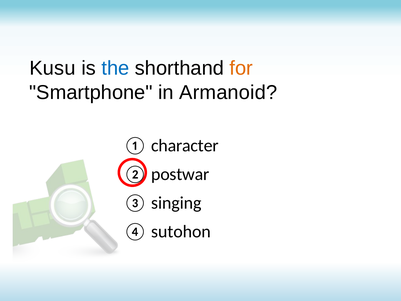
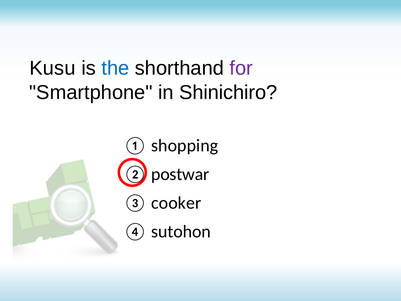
for colour: orange -> purple
Armanoid: Armanoid -> Shinichiro
character: character -> shopping
singing: singing -> cooker
